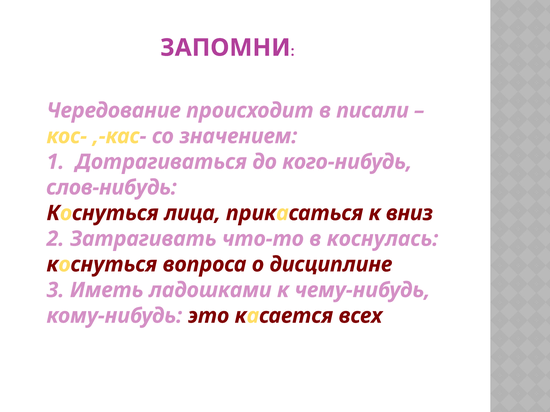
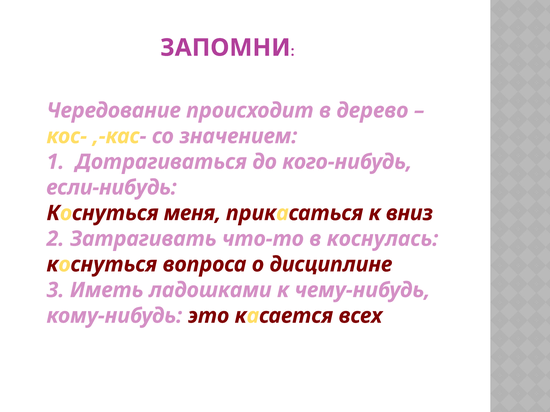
писали: писали -> дерево
слов-нибудь: слов-нибудь -> если-нибудь
лица: лица -> меня
